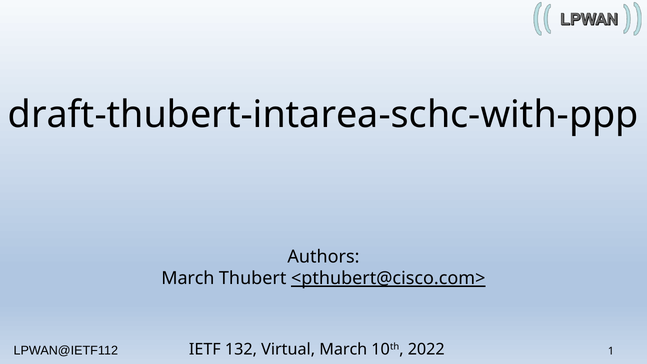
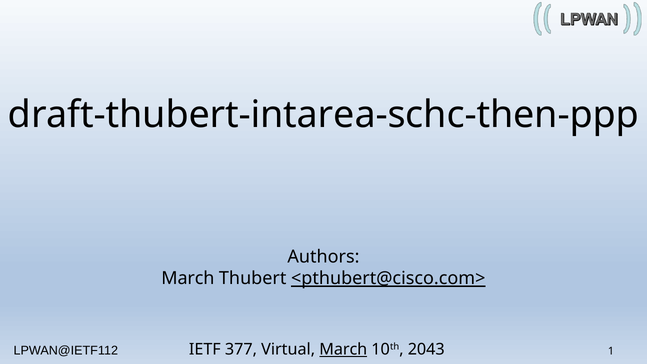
draft-thubert-intarea-schc-with-ppp: draft-thubert-intarea-schc-with-ppp -> draft-thubert-intarea-schc-then-ppp
132: 132 -> 377
March at (343, 349) underline: none -> present
2022: 2022 -> 2043
